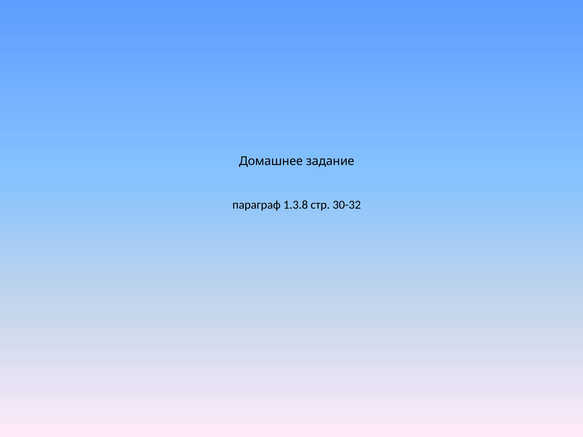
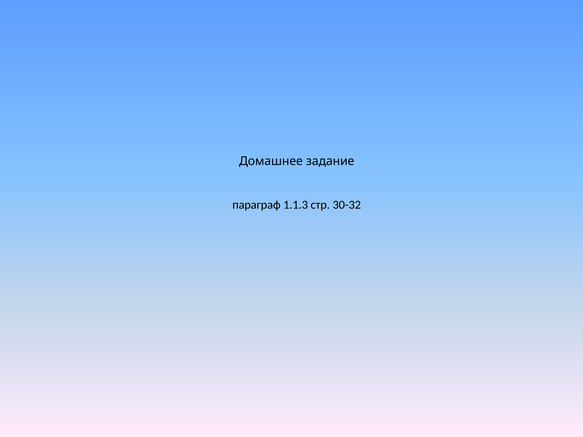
1.3.8: 1.3.8 -> 1.1.3
